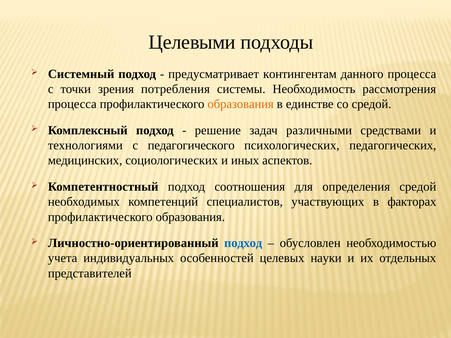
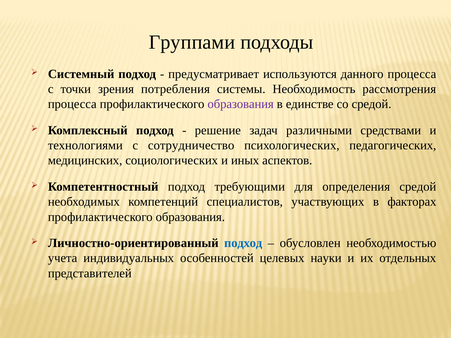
Целевыми: Целевыми -> Группами
контингентам: контингентам -> используются
образования at (241, 104) colour: orange -> purple
педагогического: педагогического -> сотрудничество
соотношения: соотношения -> требующими
